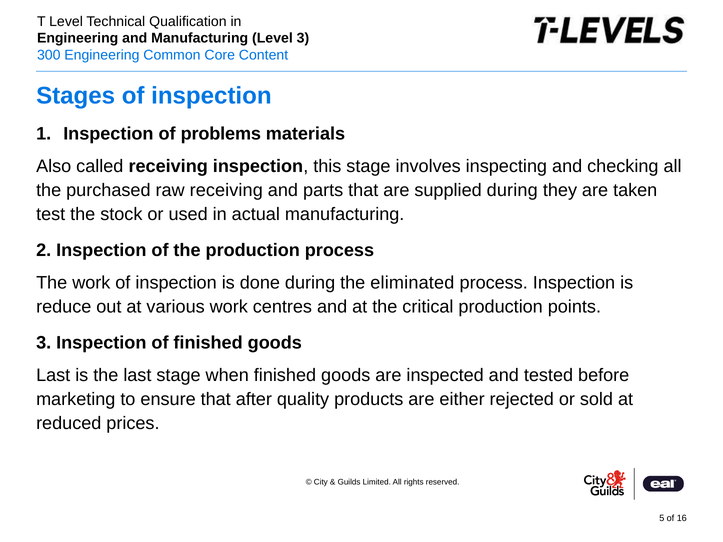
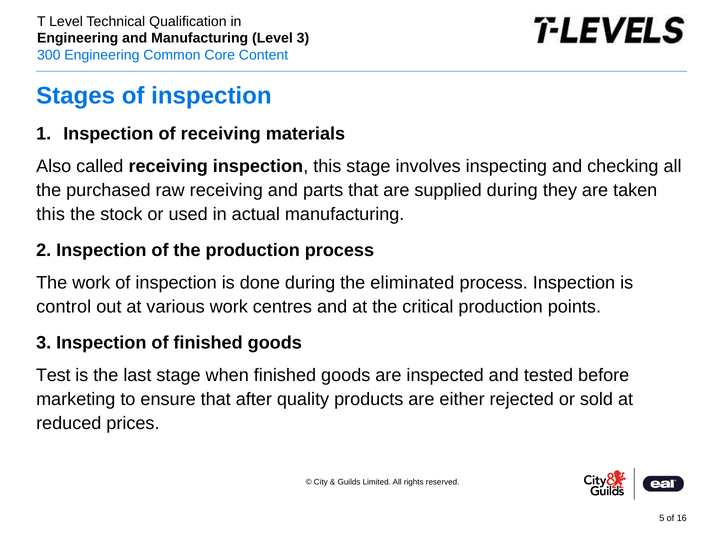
of problems: problems -> receiving
test at (51, 214): test -> this
reduce: reduce -> control
Last at (53, 375): Last -> Test
